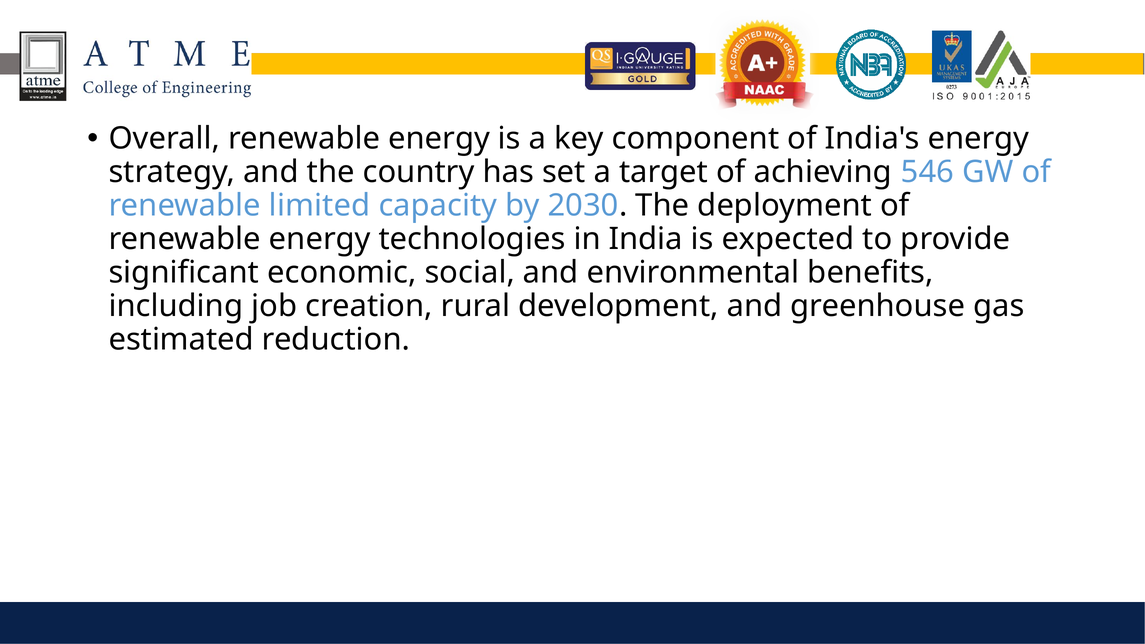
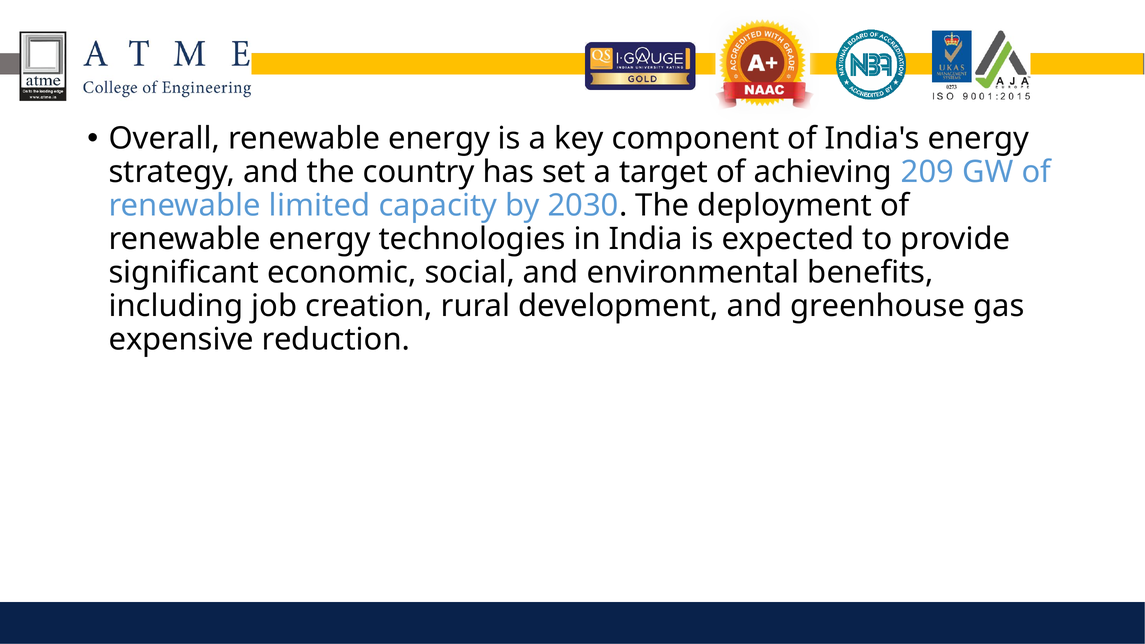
546: 546 -> 209
estimated: estimated -> expensive
